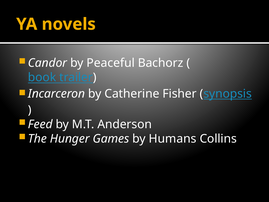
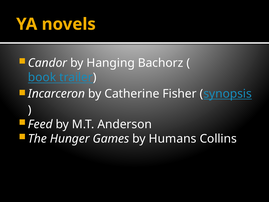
Peaceful: Peaceful -> Hanging
